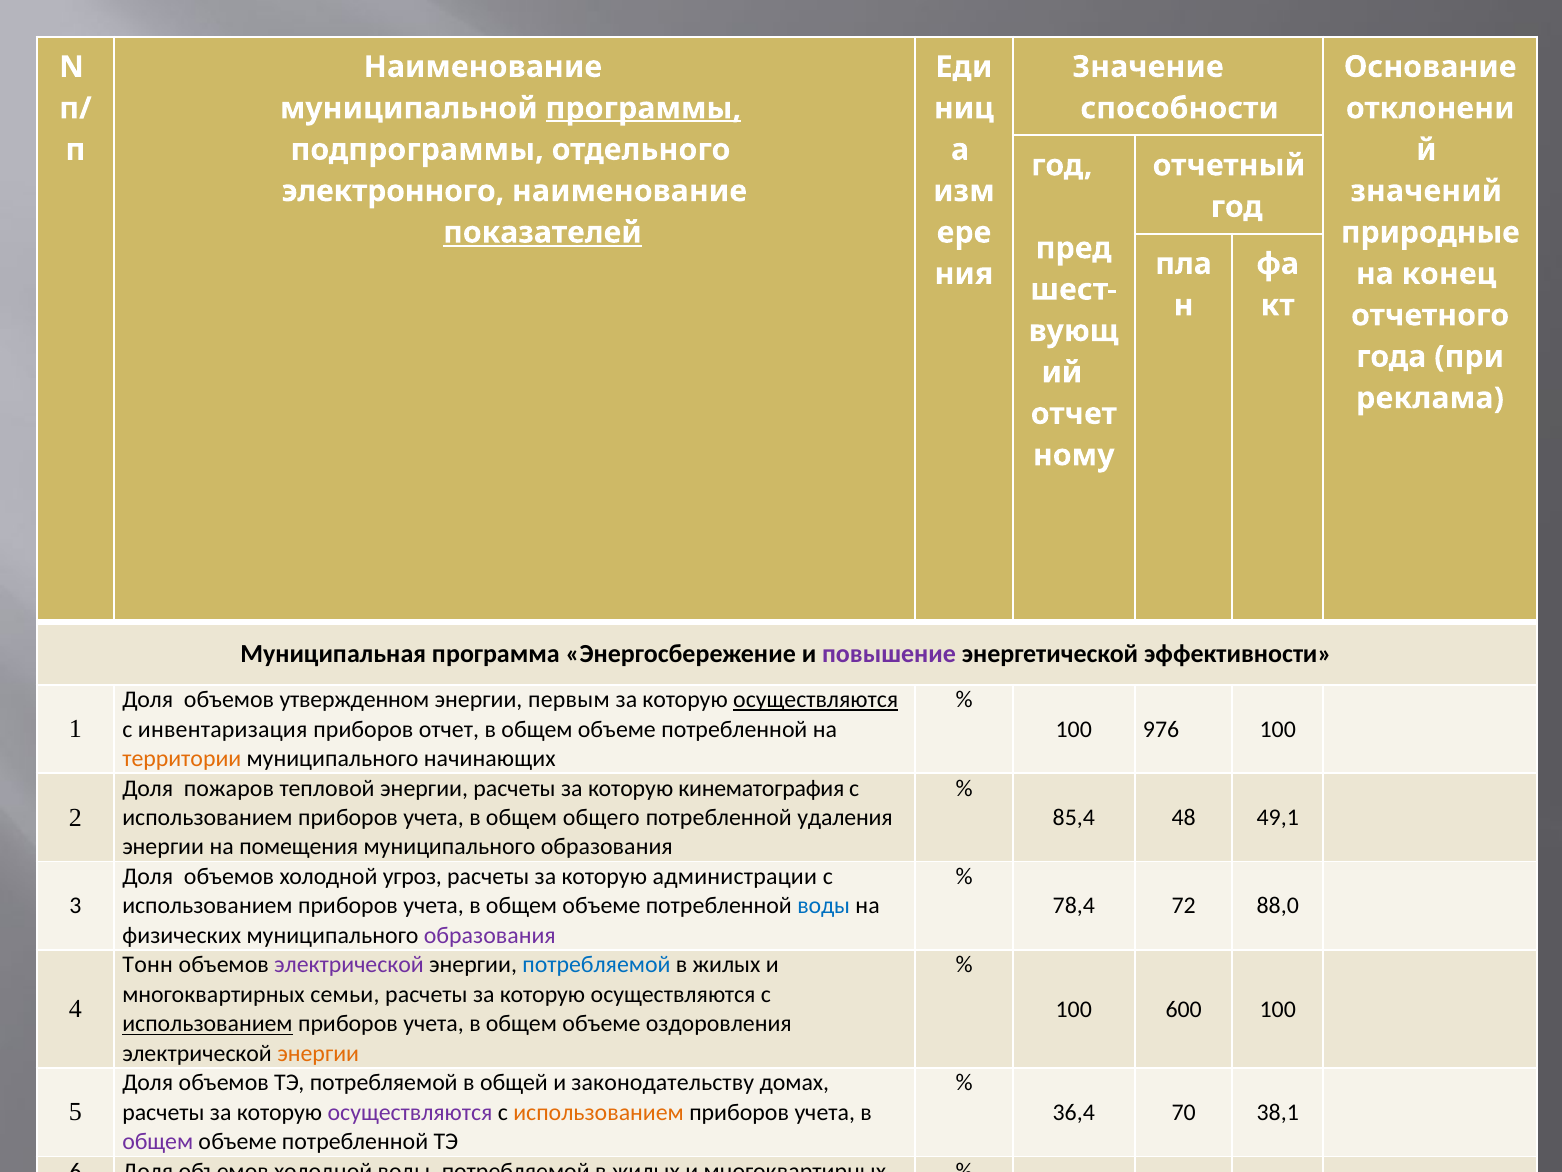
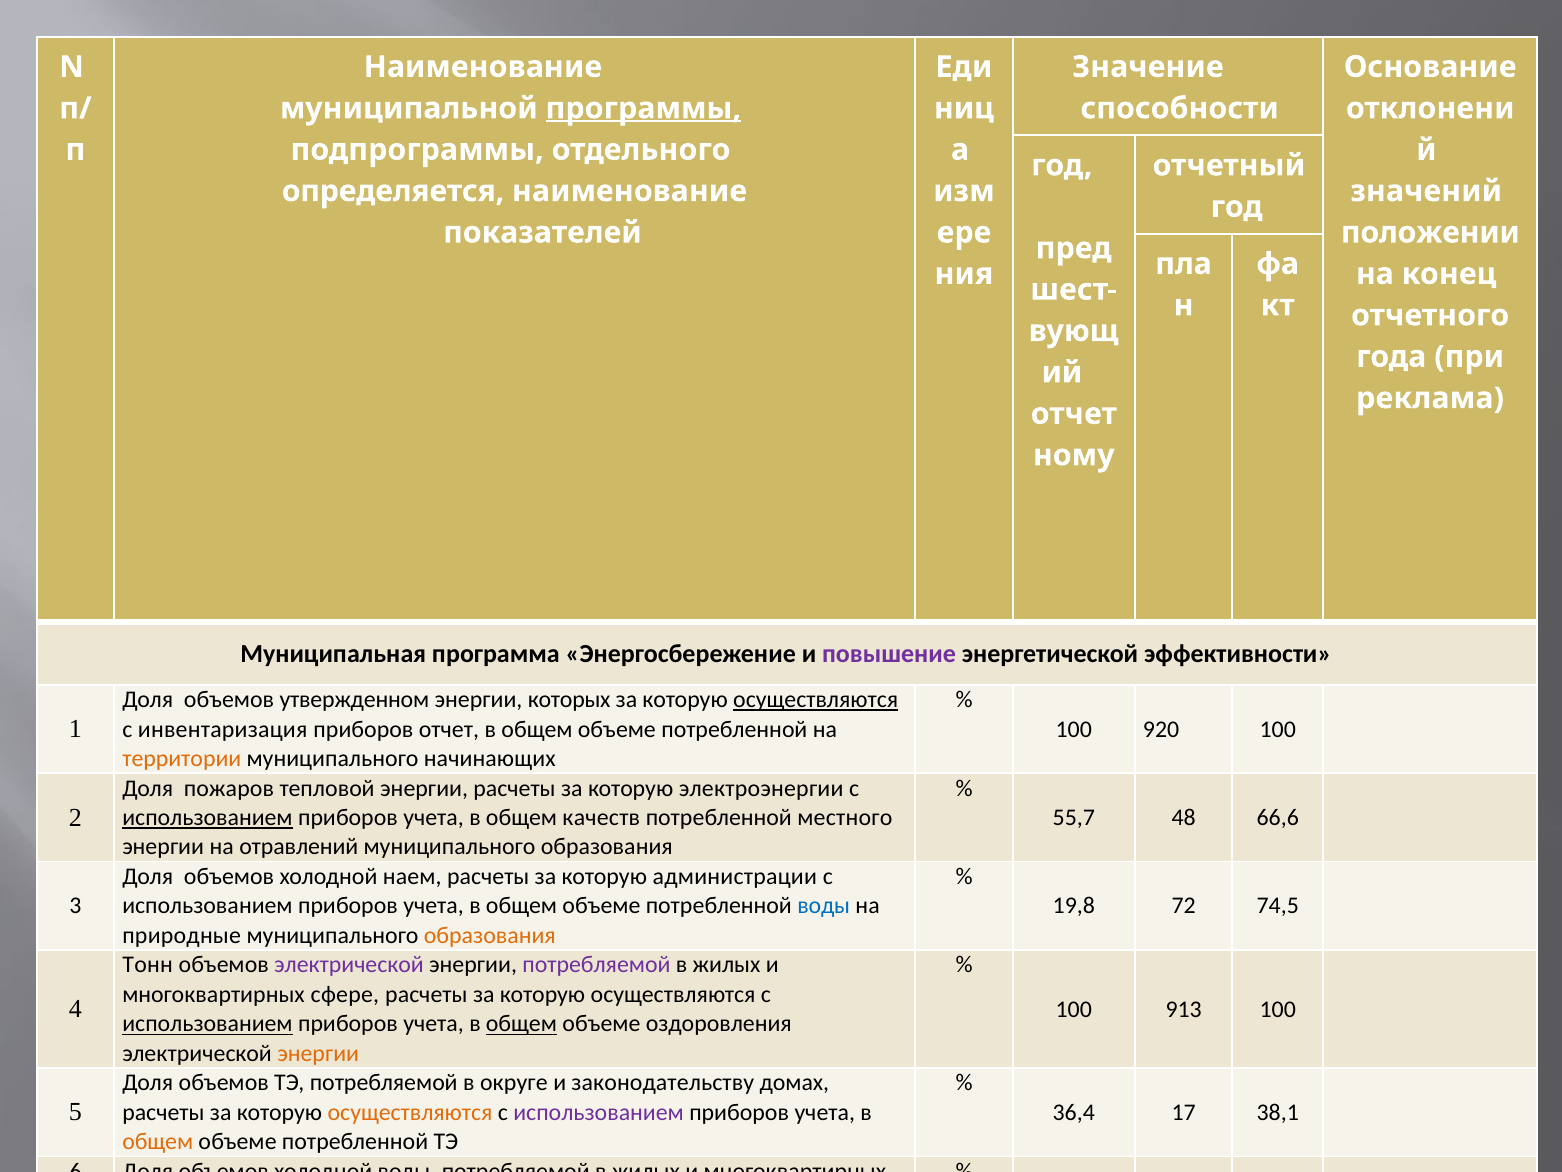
электронного: электронного -> определяется
показателей underline: present -> none
природные: природные -> положении
первым: первым -> которых
976: 976 -> 920
кинематография: кинематография -> электроэнергии
использованием at (207, 817) underline: none -> present
общего: общего -> качеств
удаления: удаления -> местного
85,4: 85,4 -> 55,7
49,1: 49,1 -> 66,6
помещения: помещения -> отравлений
угроз: угроз -> наем
78,4: 78,4 -> 19,8
88,0: 88,0 -> 74,5
физических: физических -> природные
образования at (490, 935) colour: purple -> orange
потребляемой at (596, 965) colour: blue -> purple
семьи: семьи -> сфере
600: 600 -> 913
общем at (521, 1024) underline: none -> present
общей: общей -> округе
осуществляются at (410, 1112) colour: purple -> orange
использованием at (599, 1112) colour: orange -> purple
36,4 70: 70 -> 17
общем at (158, 1141) colour: purple -> orange
